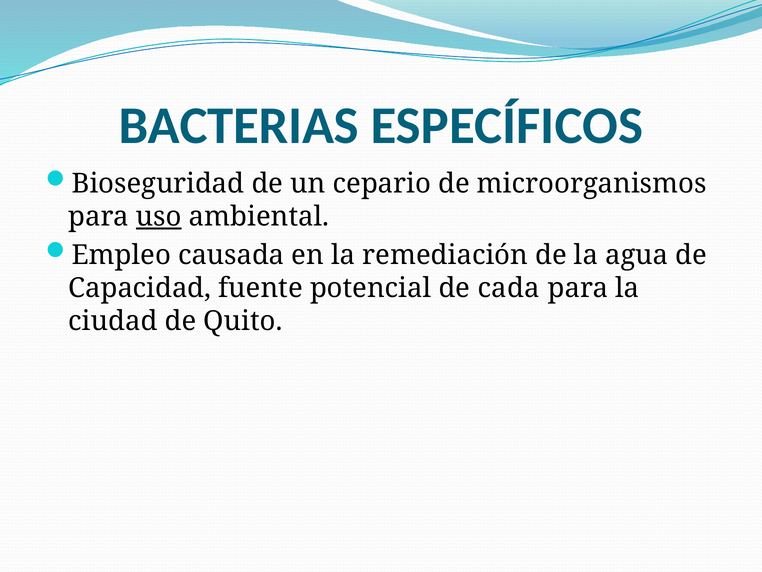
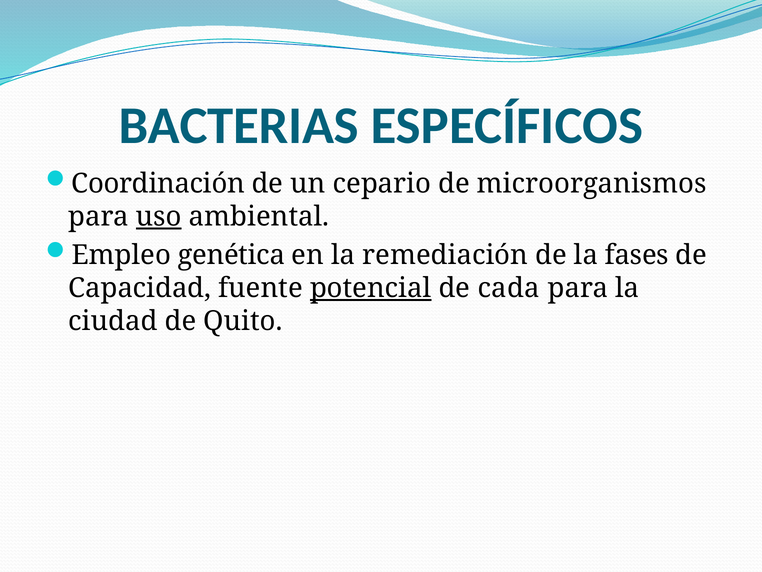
Bioseguridad: Bioseguridad -> Coordinación
causada: causada -> genética
agua: agua -> fases
potencial underline: none -> present
